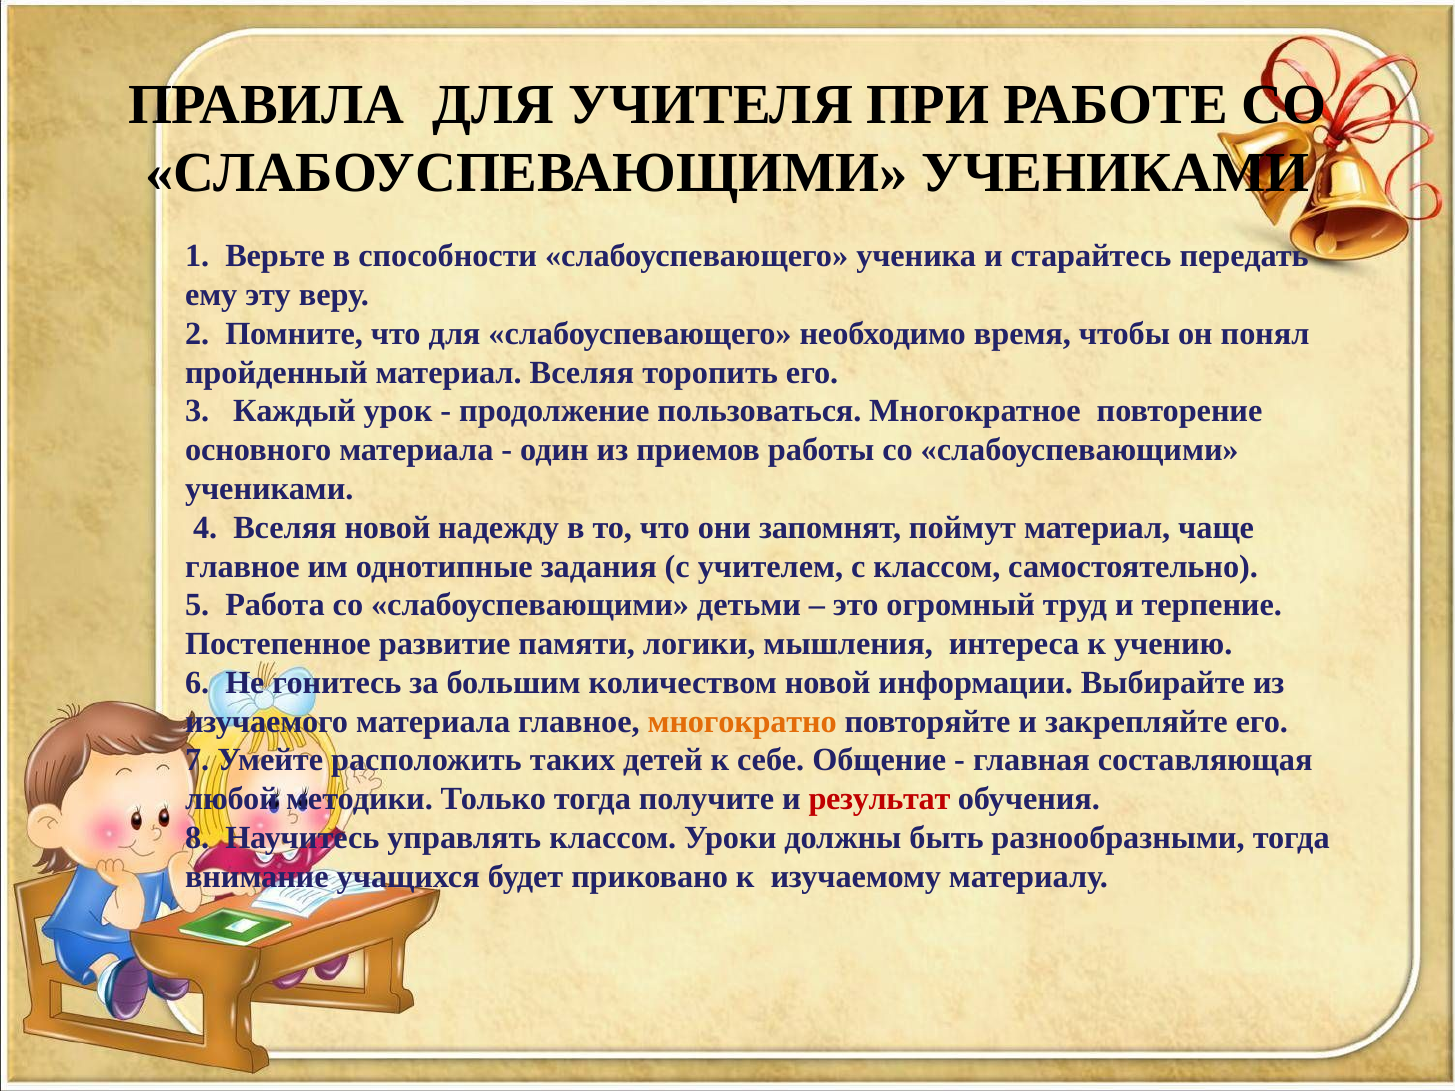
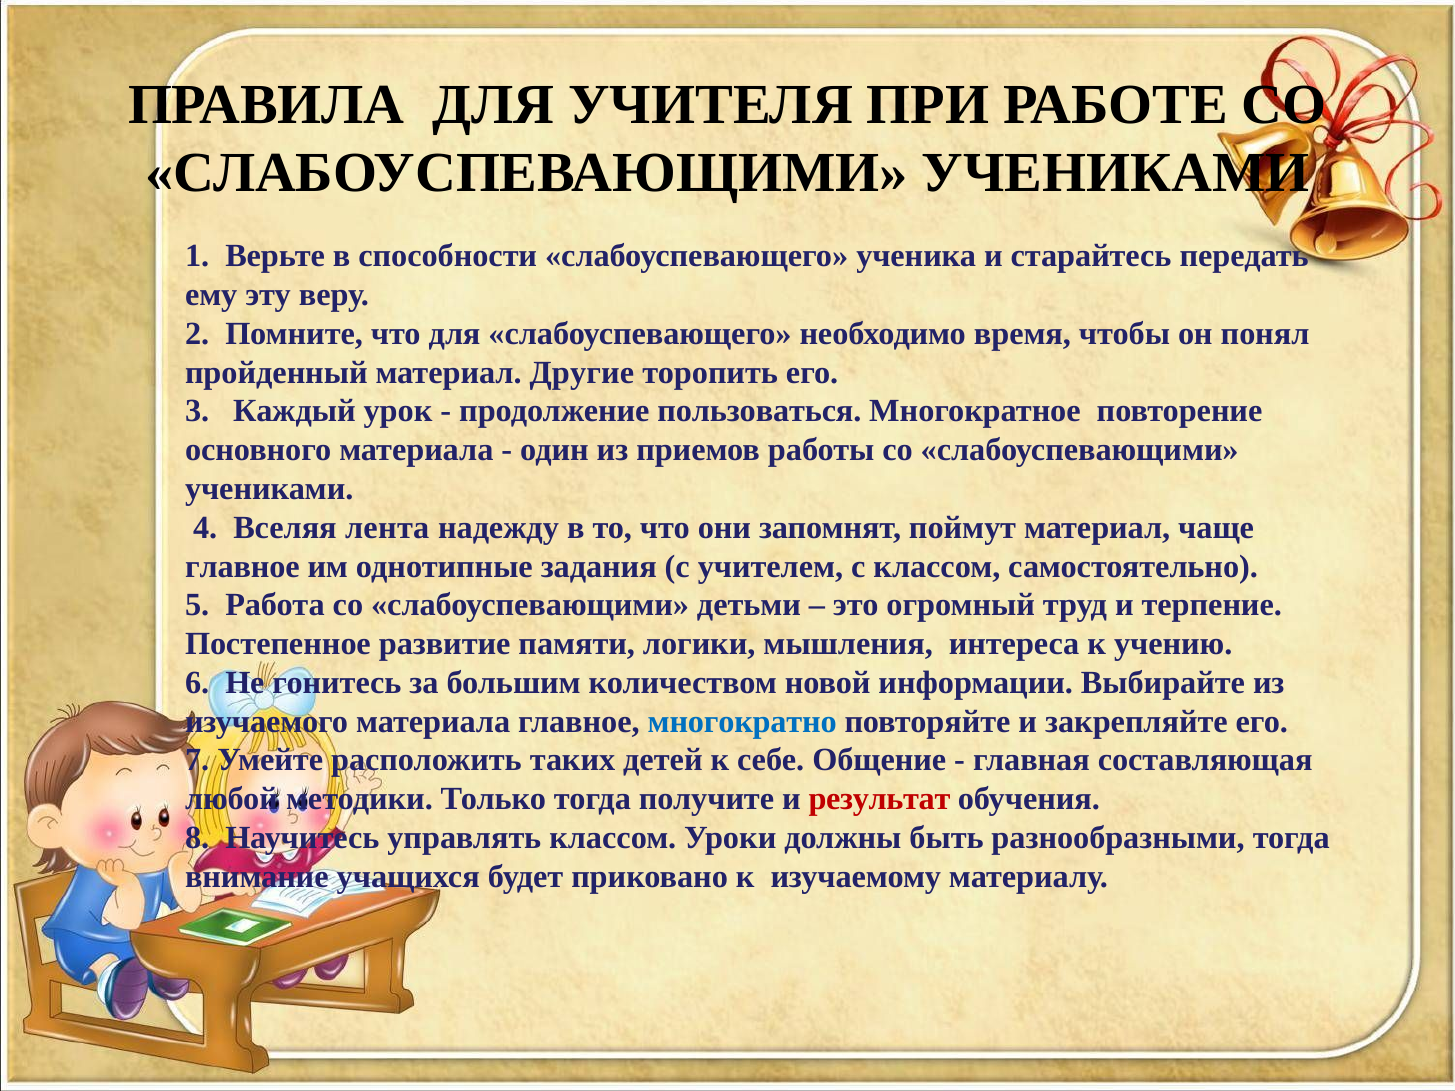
материал Вселяя: Вселяя -> Другие
Вселяя новой: новой -> лента
многократно colour: orange -> blue
